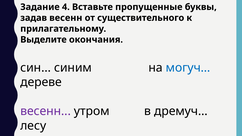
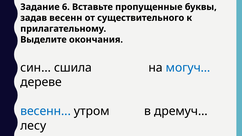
4: 4 -> 6
синим: синим -> сшила
весенн at (46, 111) colour: purple -> blue
